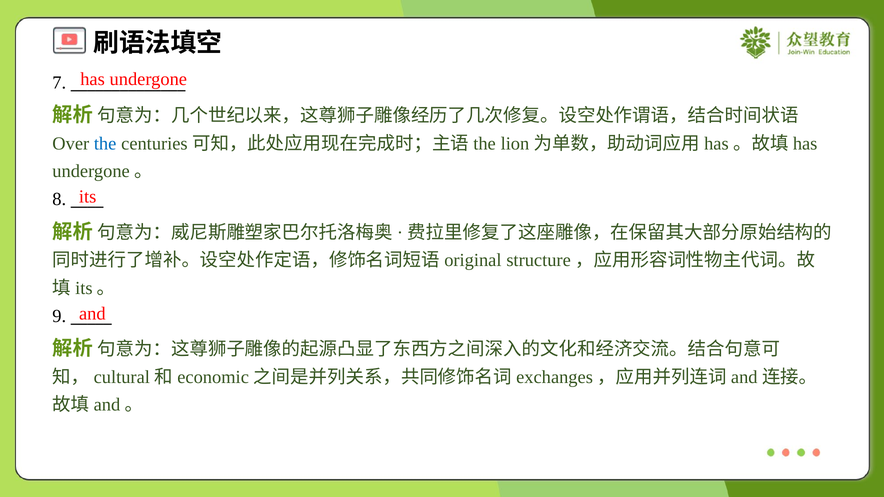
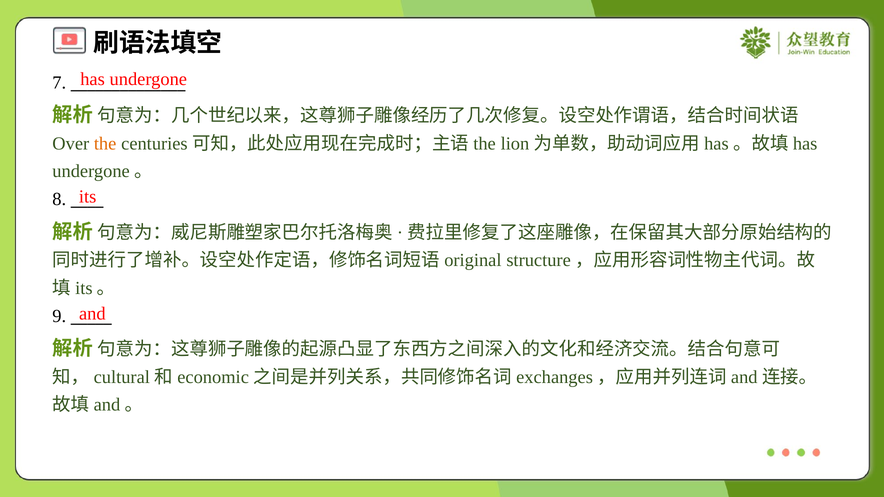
the colour: blue -> orange
